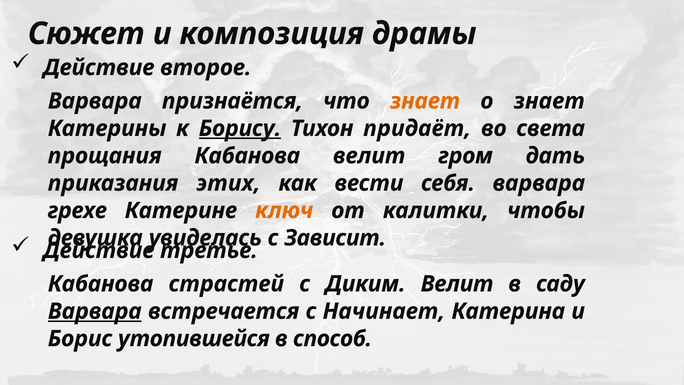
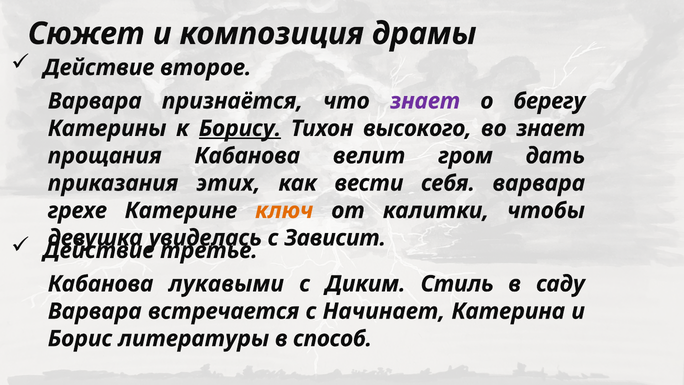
знает at (425, 101) colour: orange -> purple
о знает: знает -> берегу
придаёт: придаёт -> высокого
во света: света -> знает
страстей: страстей -> лукавыми
Диким Велит: Велит -> Стиль
Варвара at (95, 311) underline: present -> none
утопившейся: утопившейся -> литературы
